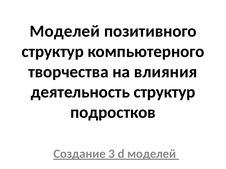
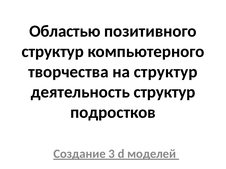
Моделей at (65, 31): Моделей -> Областью
на влияния: влияния -> структур
